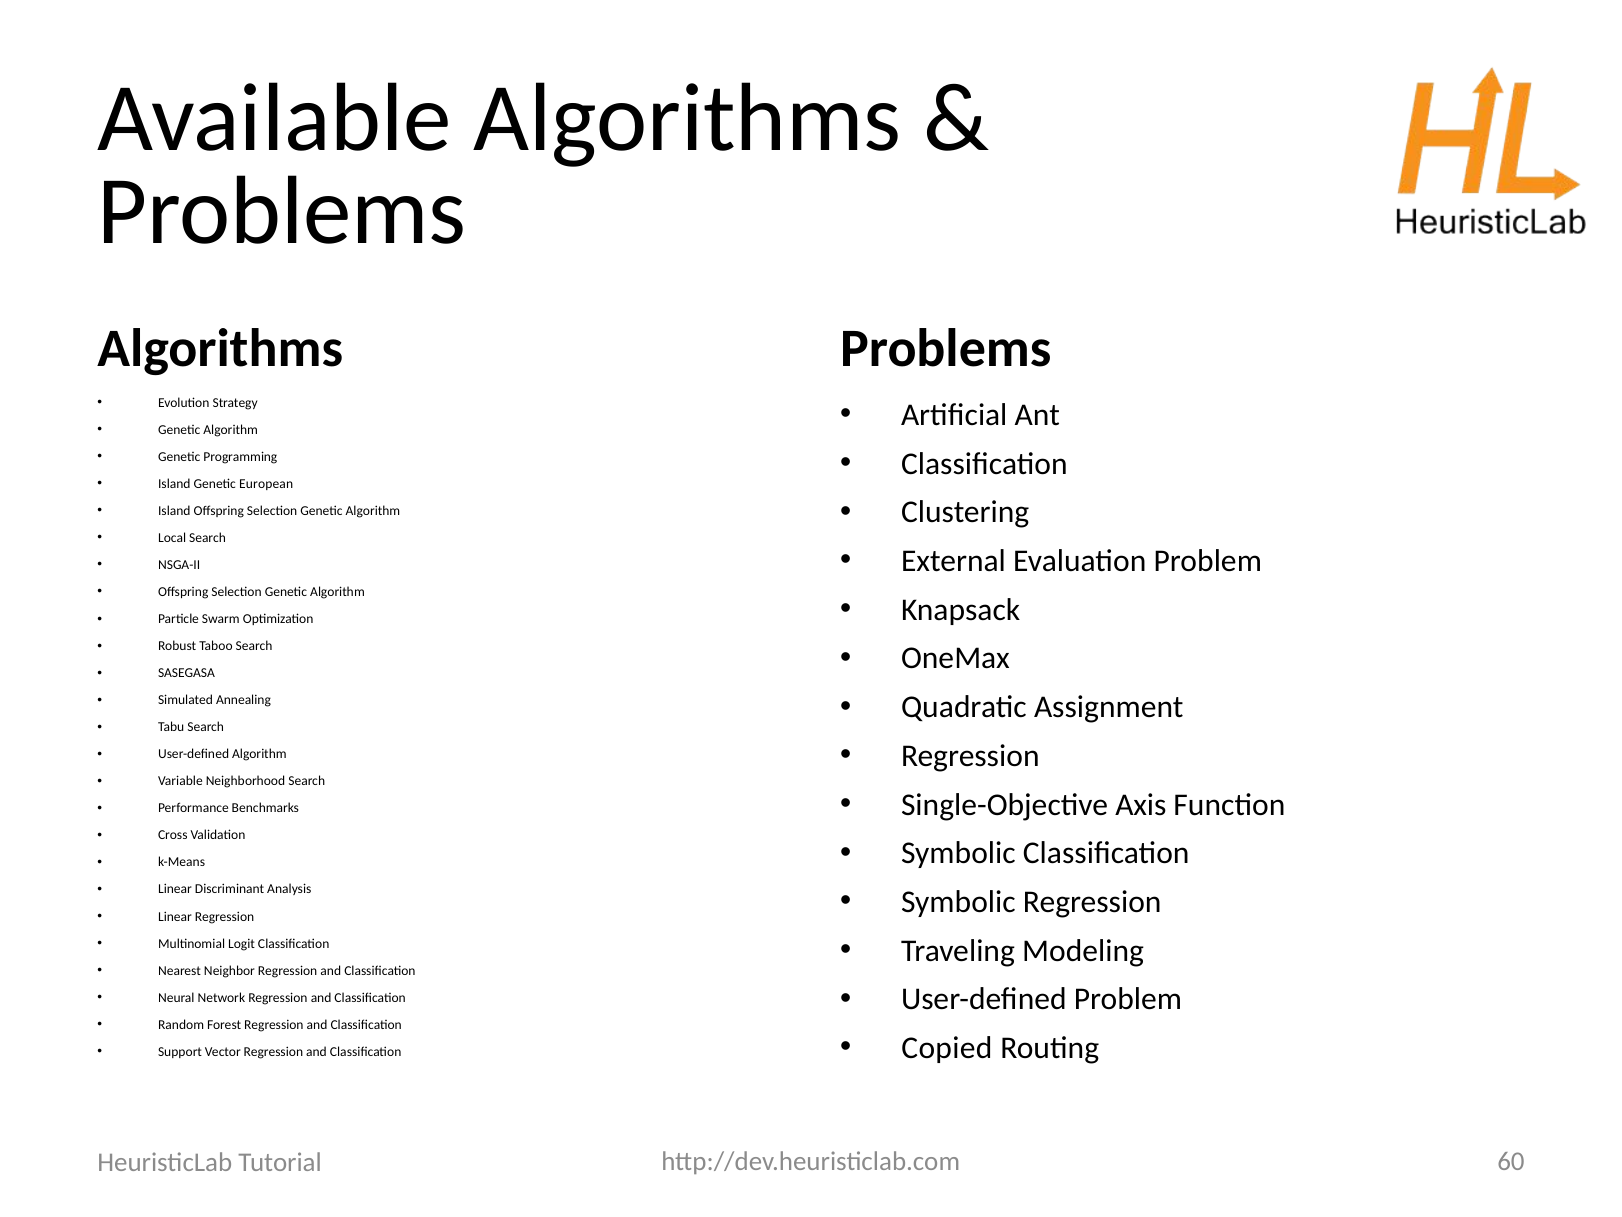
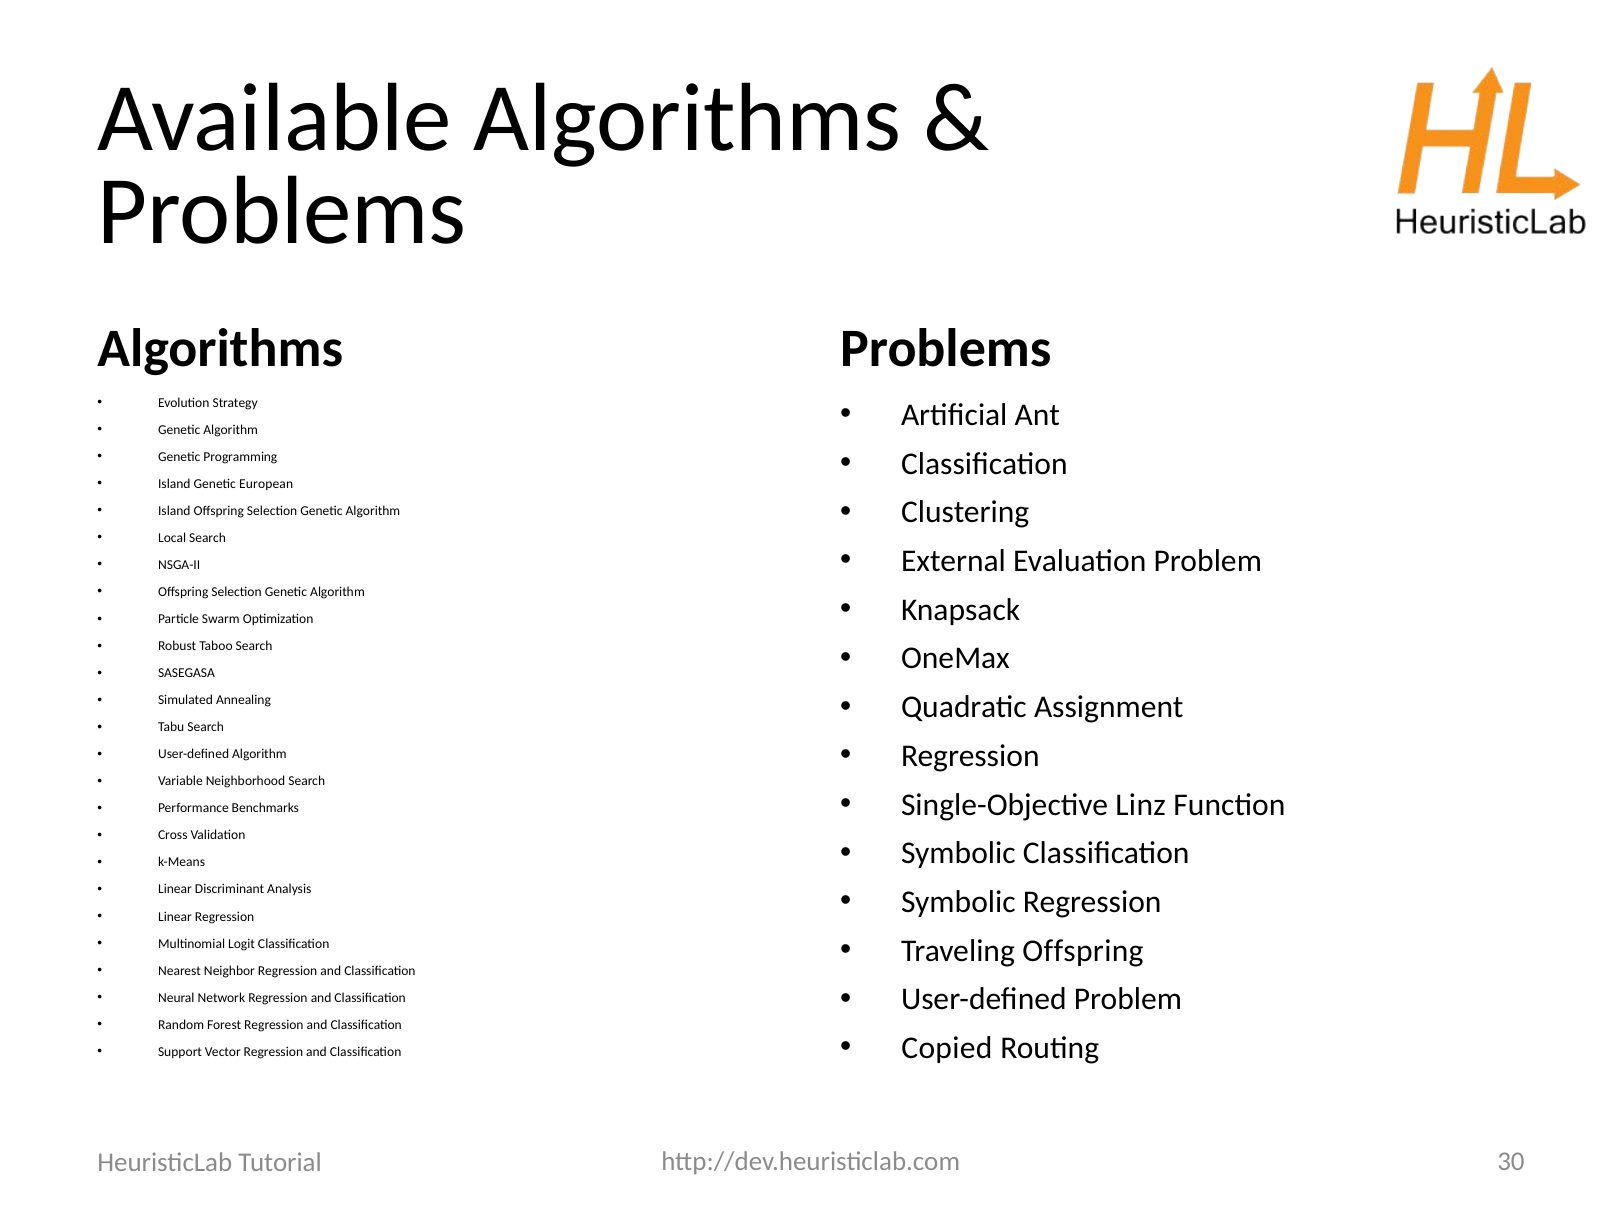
Axis: Axis -> Linz
Traveling Modeling: Modeling -> Offspring
60: 60 -> 30
